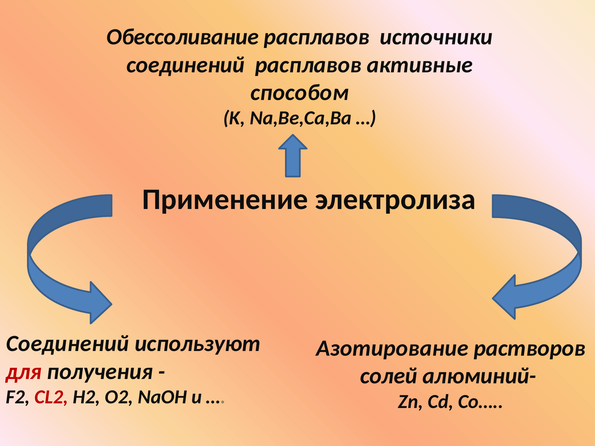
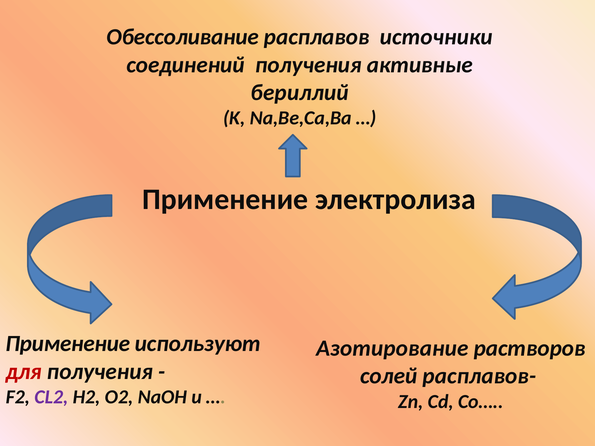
соединений расплавов: расплавов -> получения
способом: способом -> бериллий
Соединений at (68, 344): Соединений -> Применение
алюминий-: алюминий- -> расплавов-
CL2 colour: red -> purple
